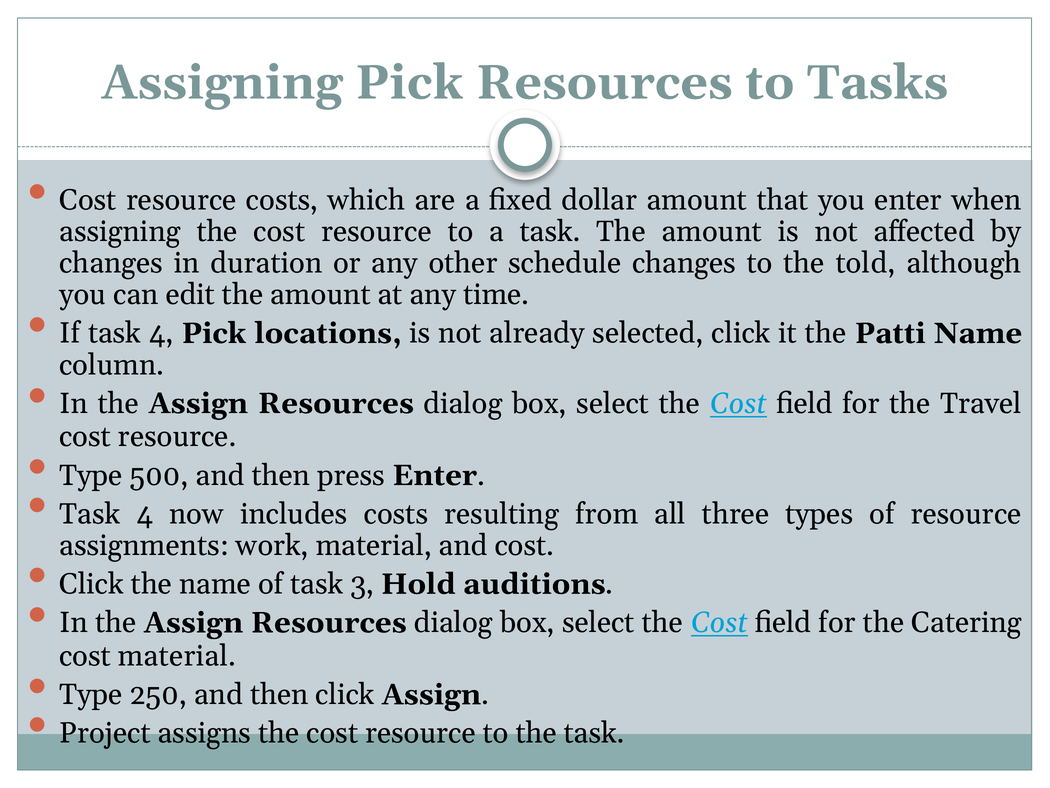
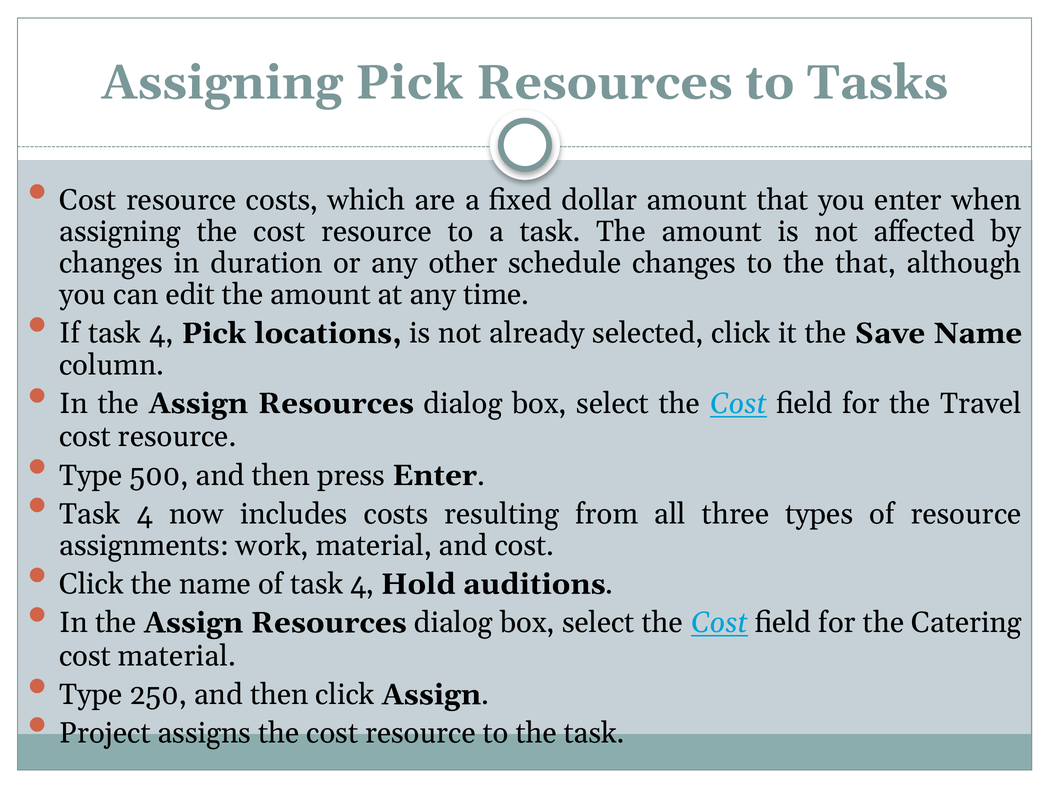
the told: told -> that
Patti: Patti -> Save
of task 3: 3 -> 4
